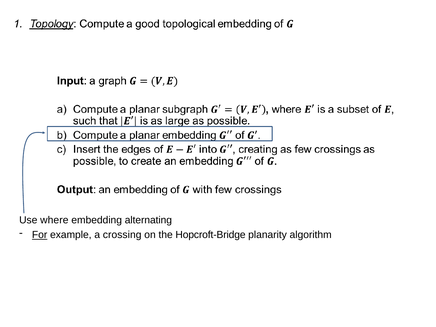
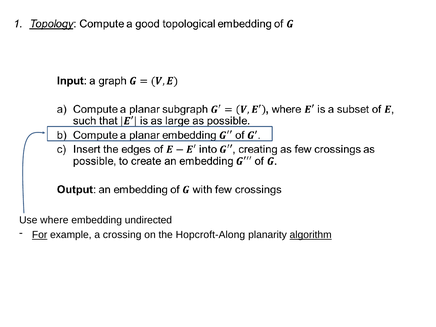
alternating: alternating -> undirected
Hopcroft-Bridge: Hopcroft-Bridge -> Hopcroft-Along
algorithm underline: none -> present
